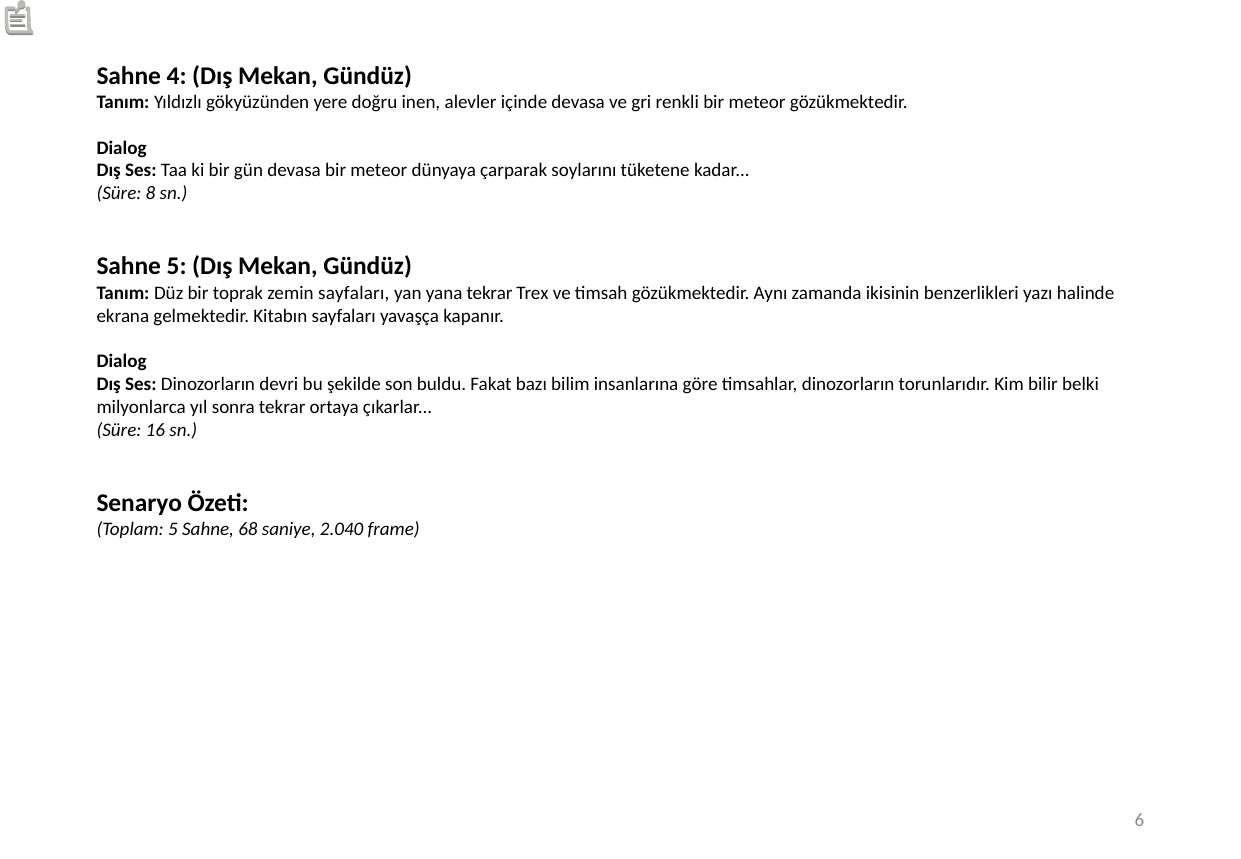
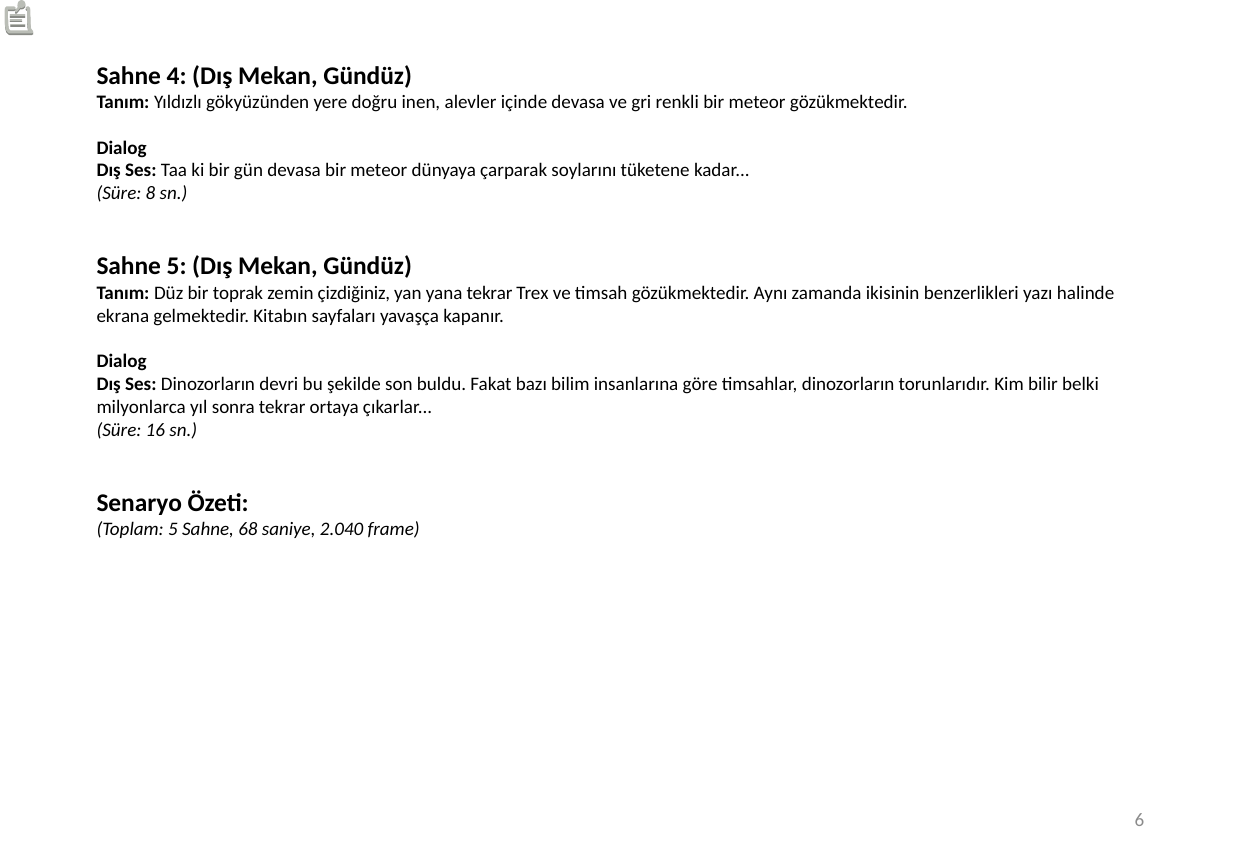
zemin sayfaları: sayfaları -> çizdiğiniz
